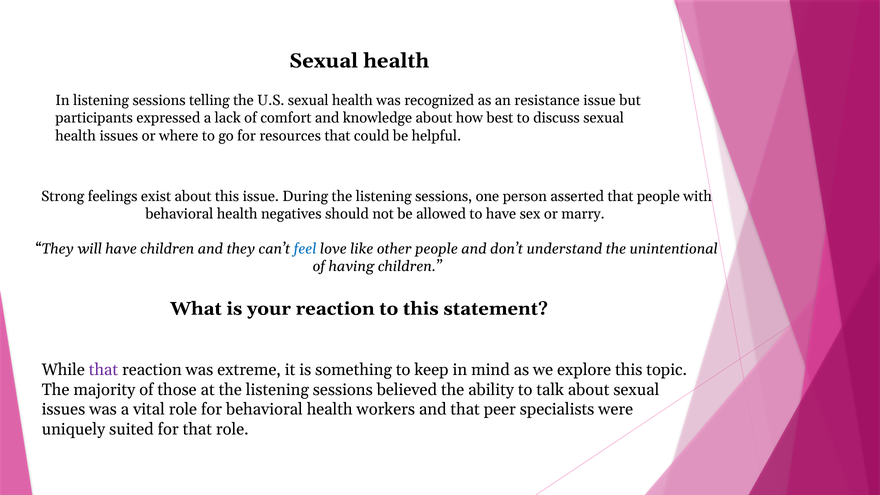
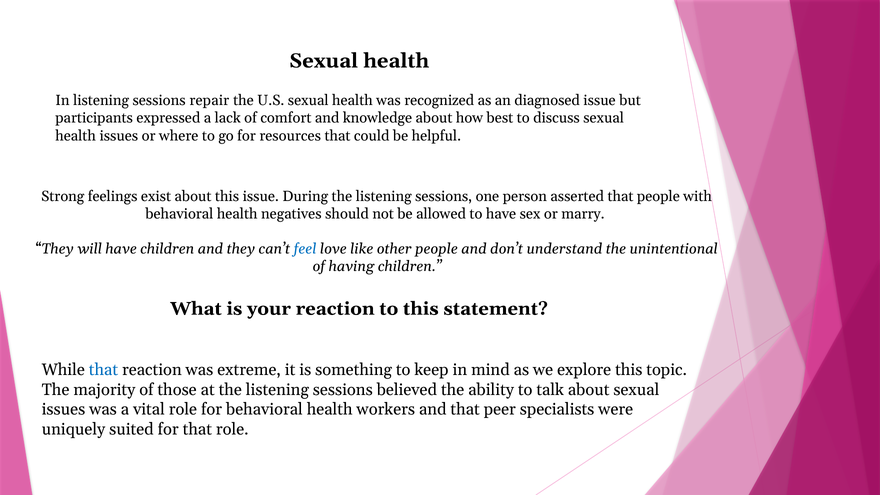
telling: telling -> repair
resistance: resistance -> diagnosed
that at (103, 370) colour: purple -> blue
